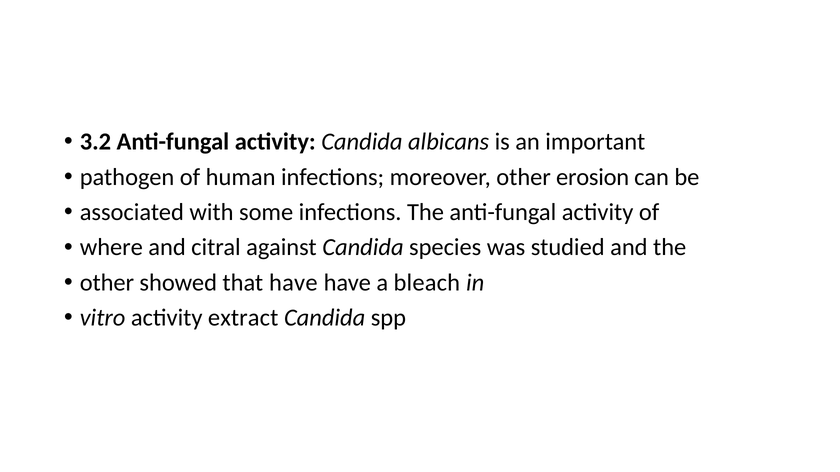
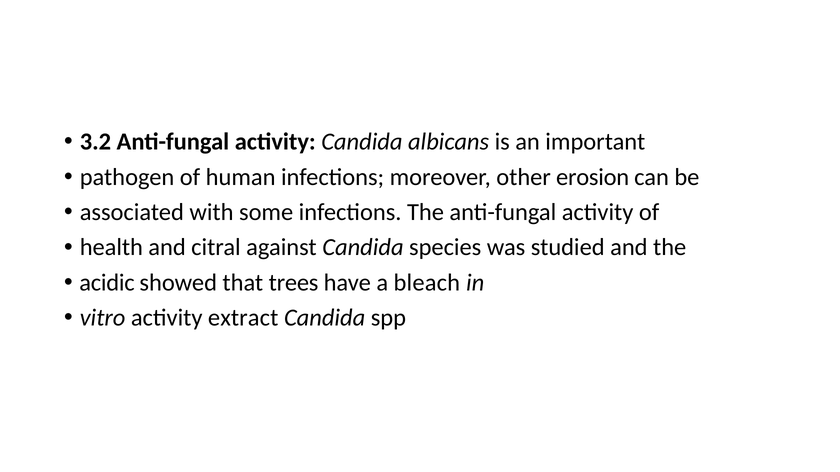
where: where -> health
other at (107, 283): other -> acidic
that have: have -> trees
